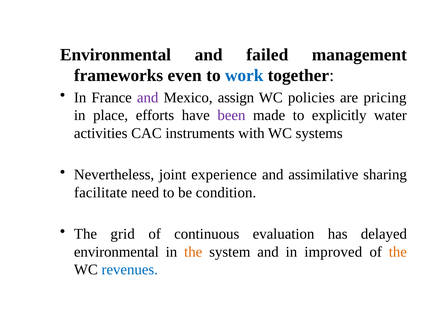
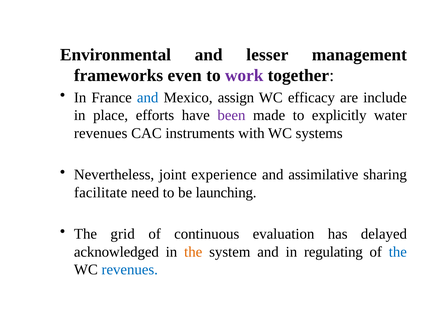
failed: failed -> lesser
work colour: blue -> purple
and at (148, 97) colour: purple -> blue
policies: policies -> efficacy
pricing: pricing -> include
activities at (101, 133): activities -> revenues
condition: condition -> launching
environmental at (116, 252): environmental -> acknowledged
improved: improved -> regulating
the at (398, 252) colour: orange -> blue
